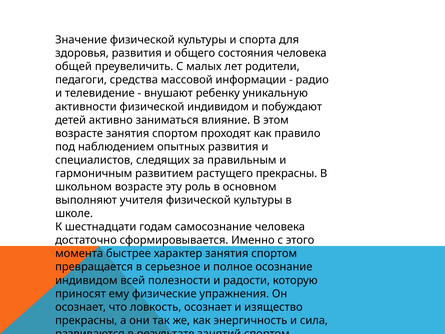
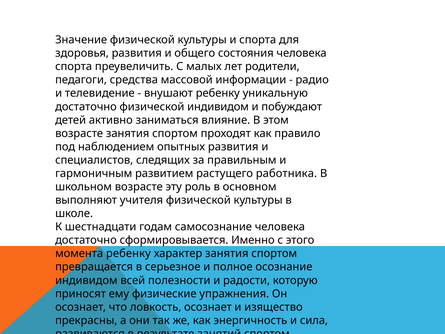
общей at (74, 67): общей -> спорта
активности at (86, 107): активности -> достаточно
растущего прекрасны: прекрасны -> работника
момента быстрее: быстрее -> ребенку
